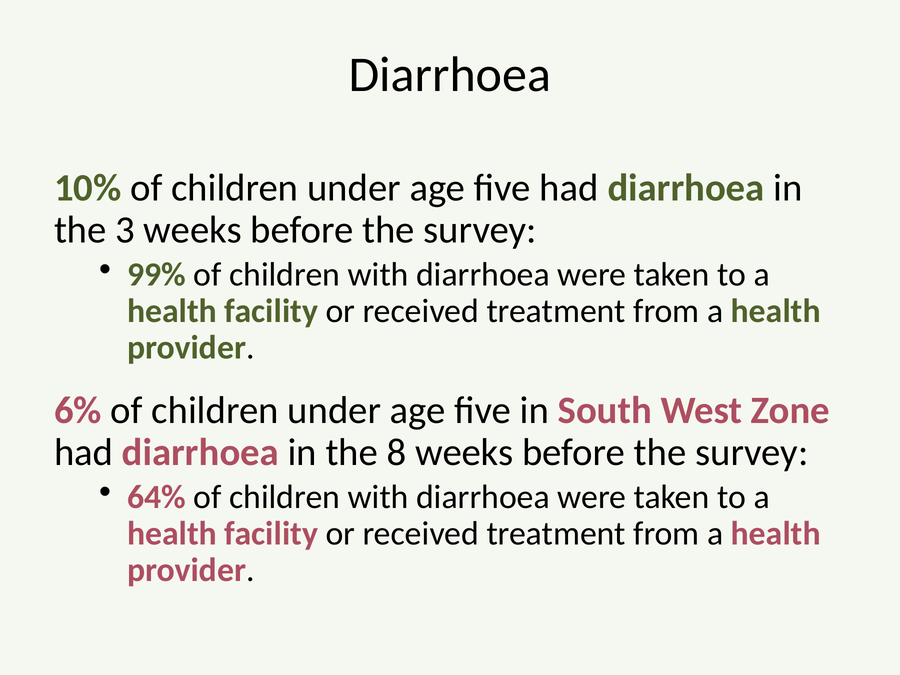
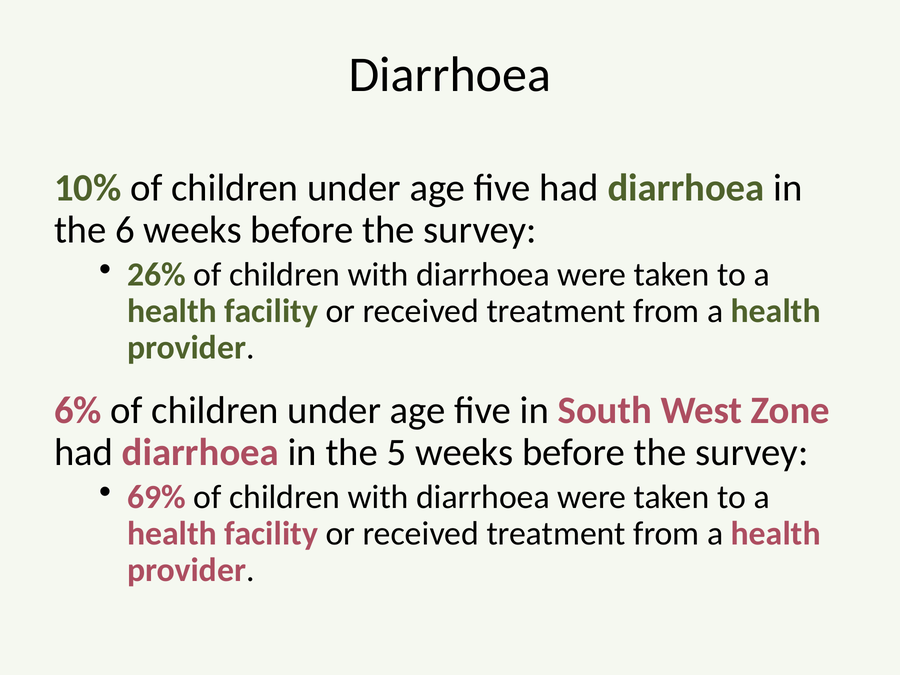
3: 3 -> 6
99%: 99% -> 26%
8: 8 -> 5
64%: 64% -> 69%
